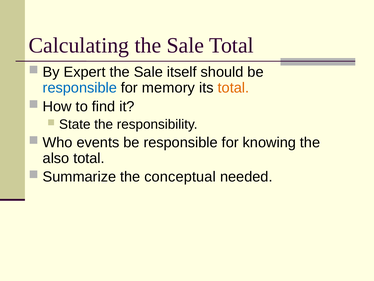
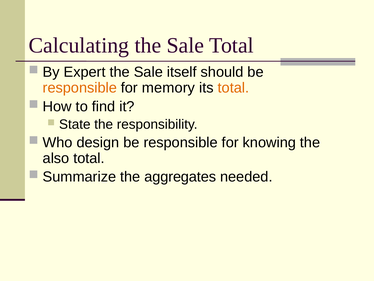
responsible at (80, 88) colour: blue -> orange
events: events -> design
conceptual: conceptual -> aggregates
